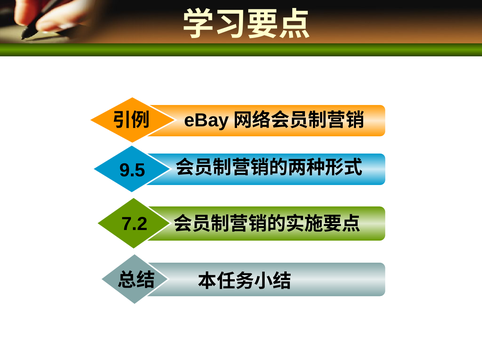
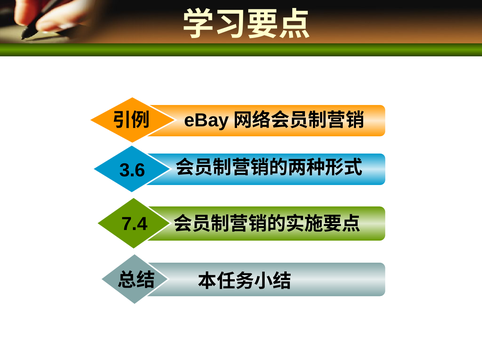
9.5: 9.5 -> 3.6
7.2: 7.2 -> 7.4
